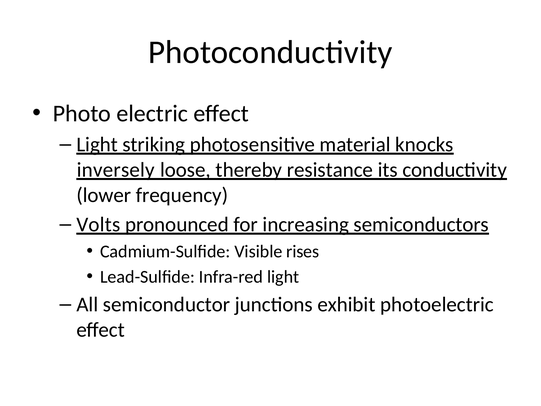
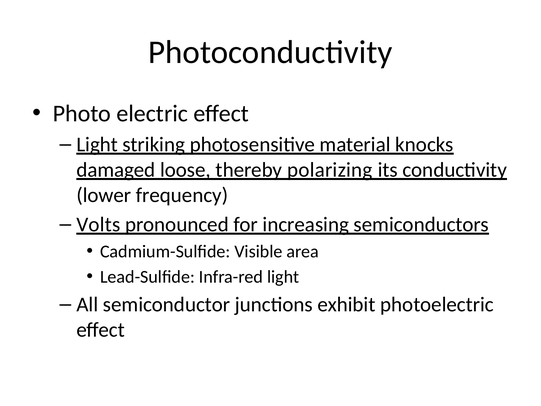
inversely: inversely -> damaged
resistance: resistance -> polarizing
rises: rises -> area
